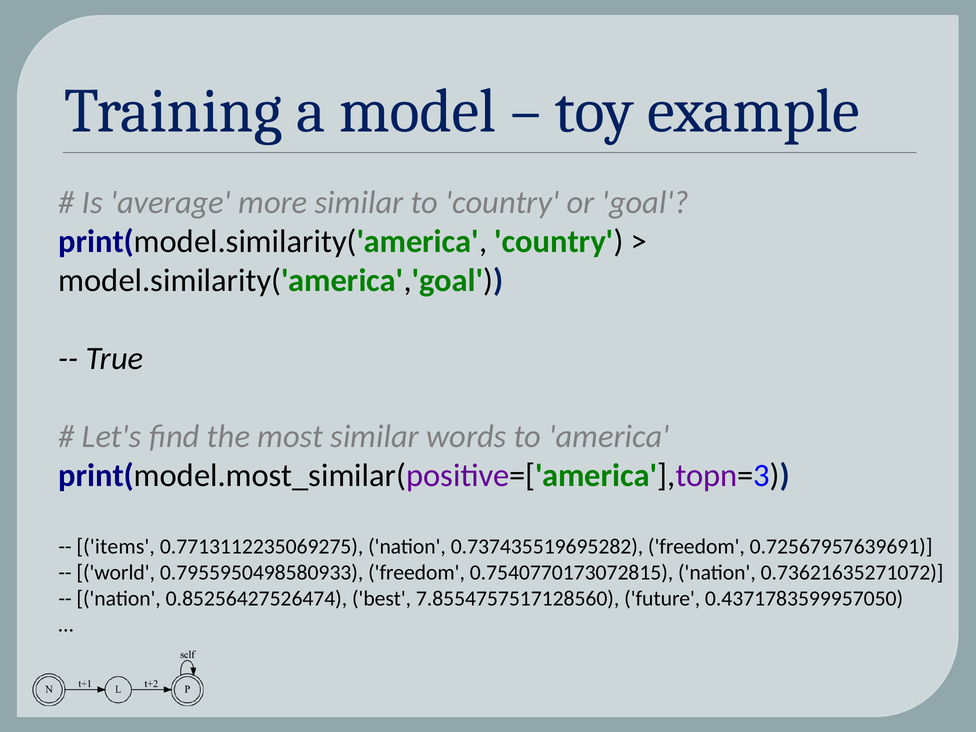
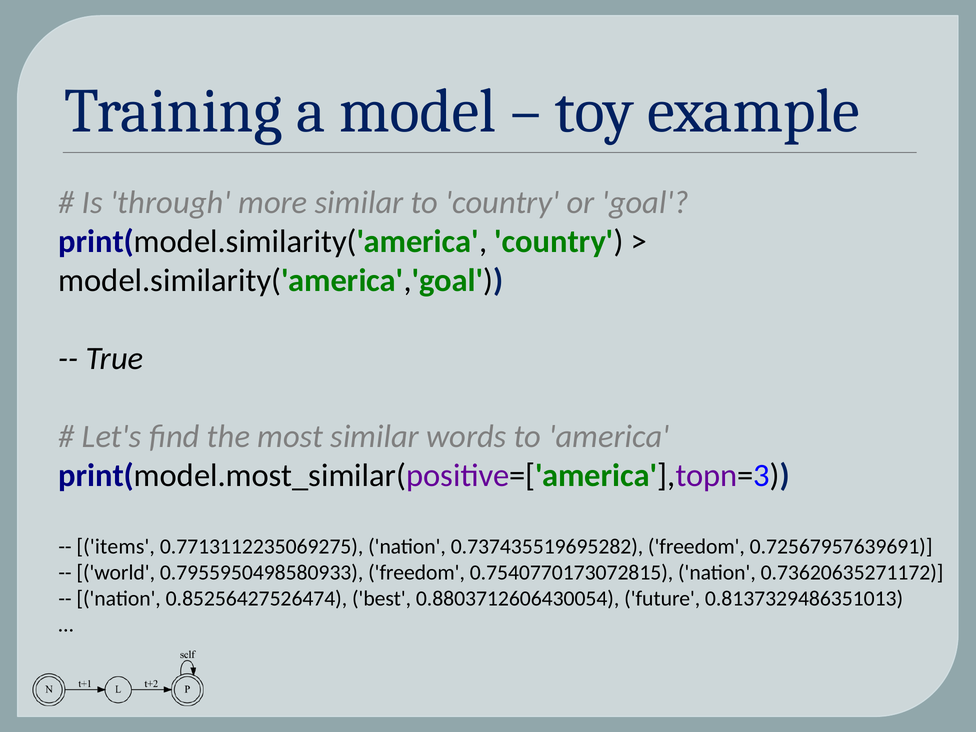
average: average -> through
0.73621635271072: 0.73621635271072 -> 0.73620635271172
7.8554757517128560: 7.8554757517128560 -> 0.8803712606430054
0.4371783599957050: 0.4371783599957050 -> 0.8137329486351013
